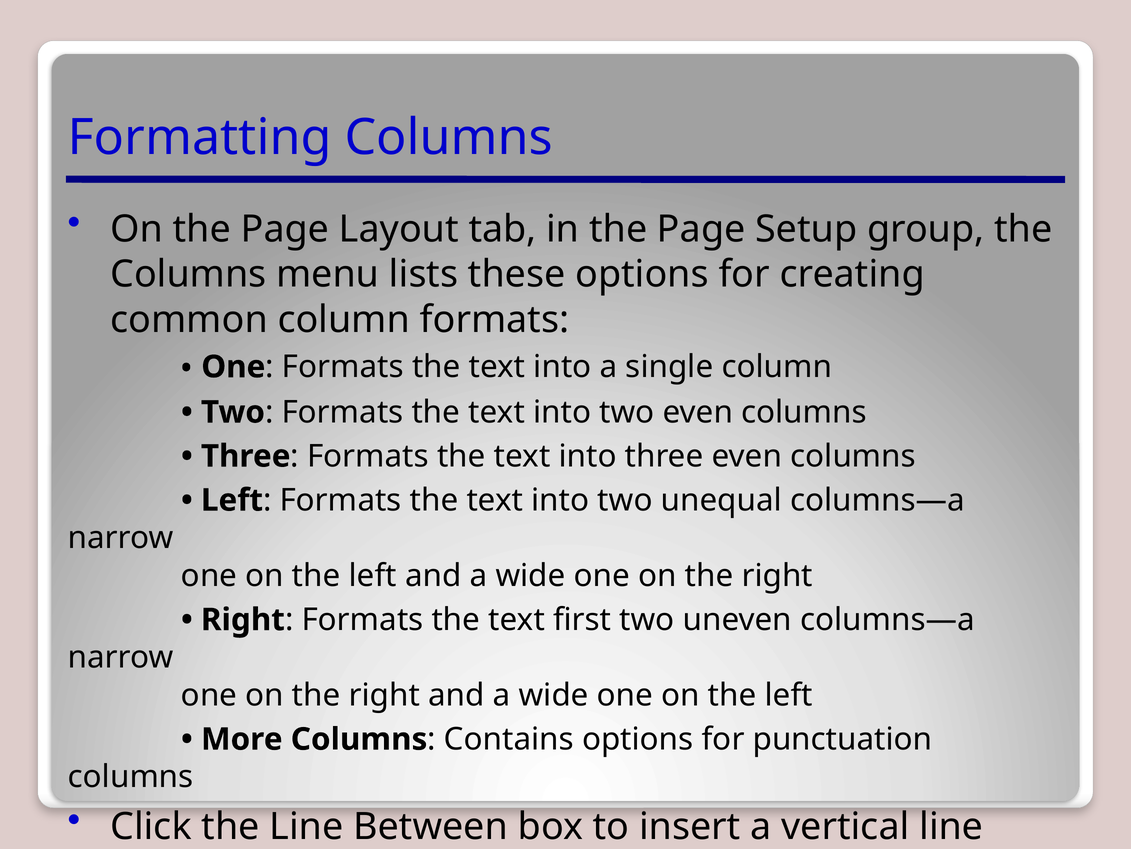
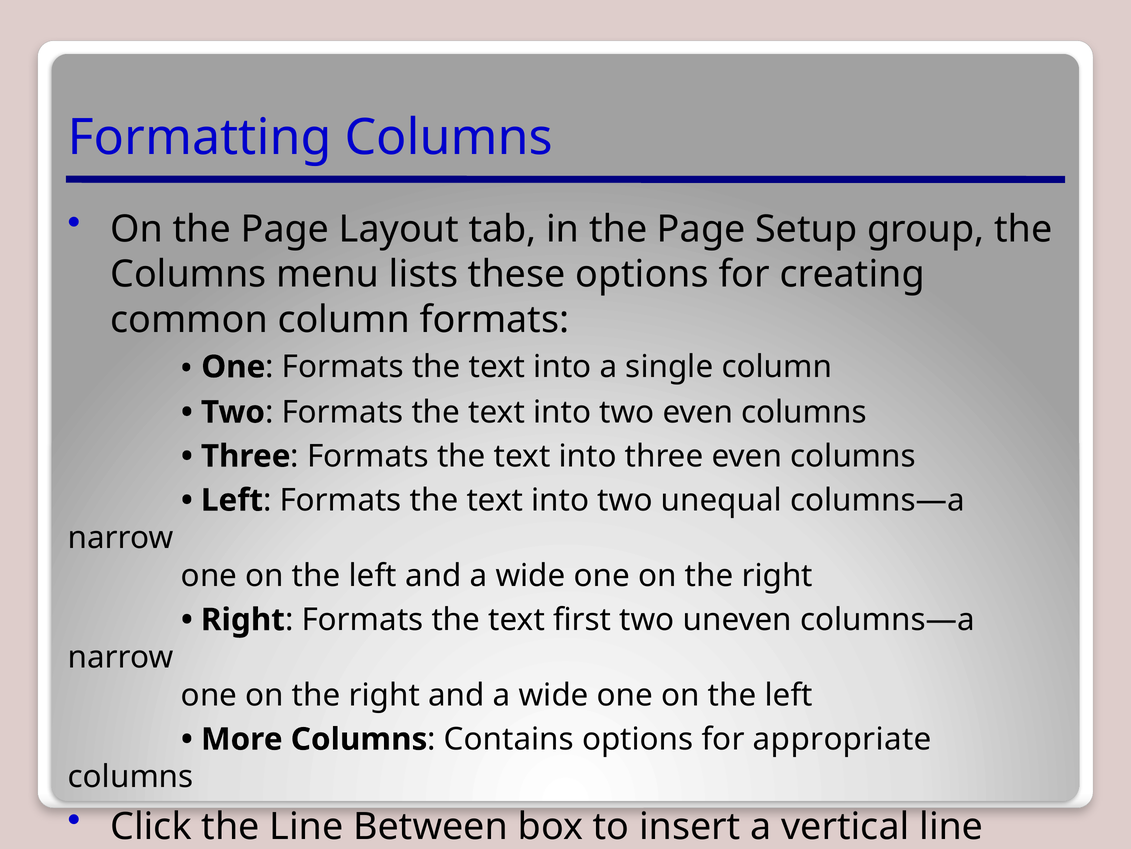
punctuation: punctuation -> appropriate
